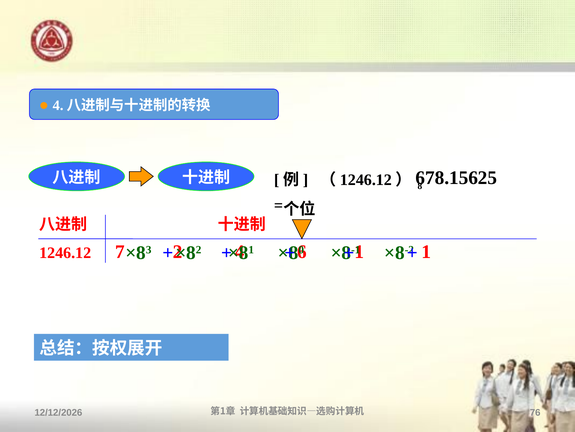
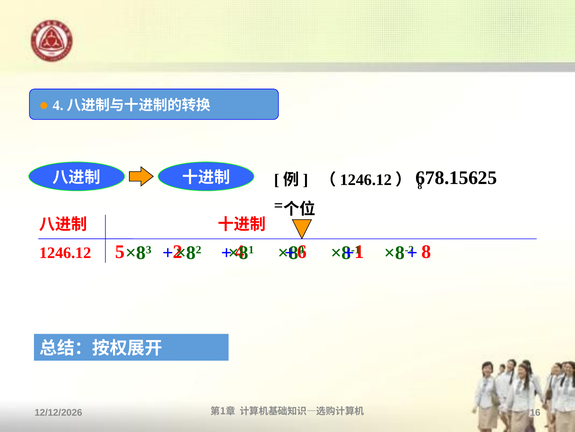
7: 7 -> 5
1 at (426, 251): 1 -> 8
76: 76 -> 16
